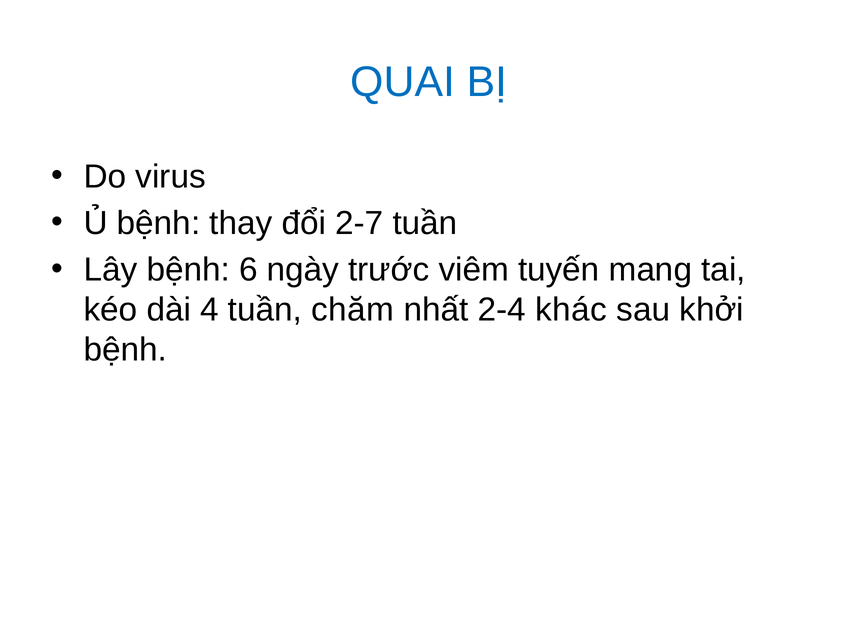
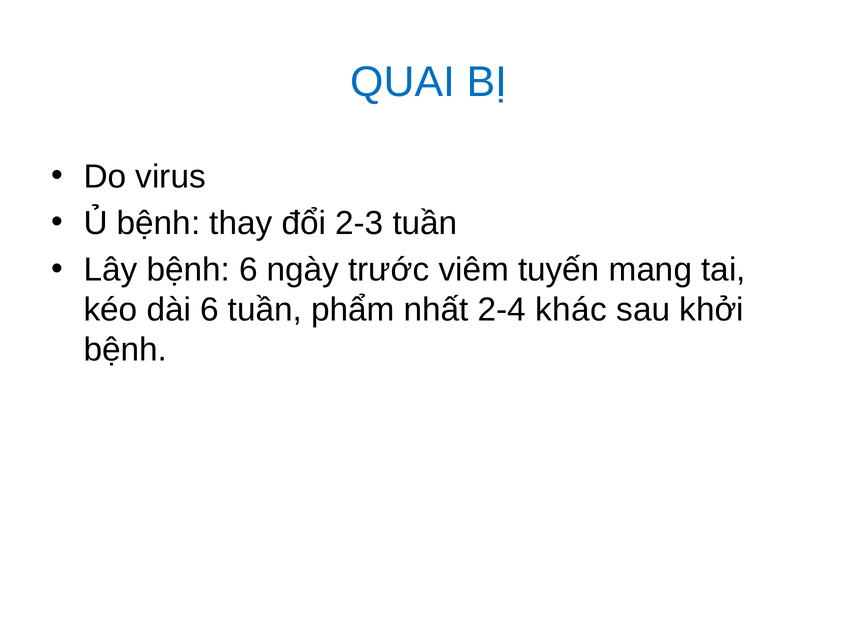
2-7: 2-7 -> 2-3
dài 4: 4 -> 6
chăm: chăm -> phẩm
